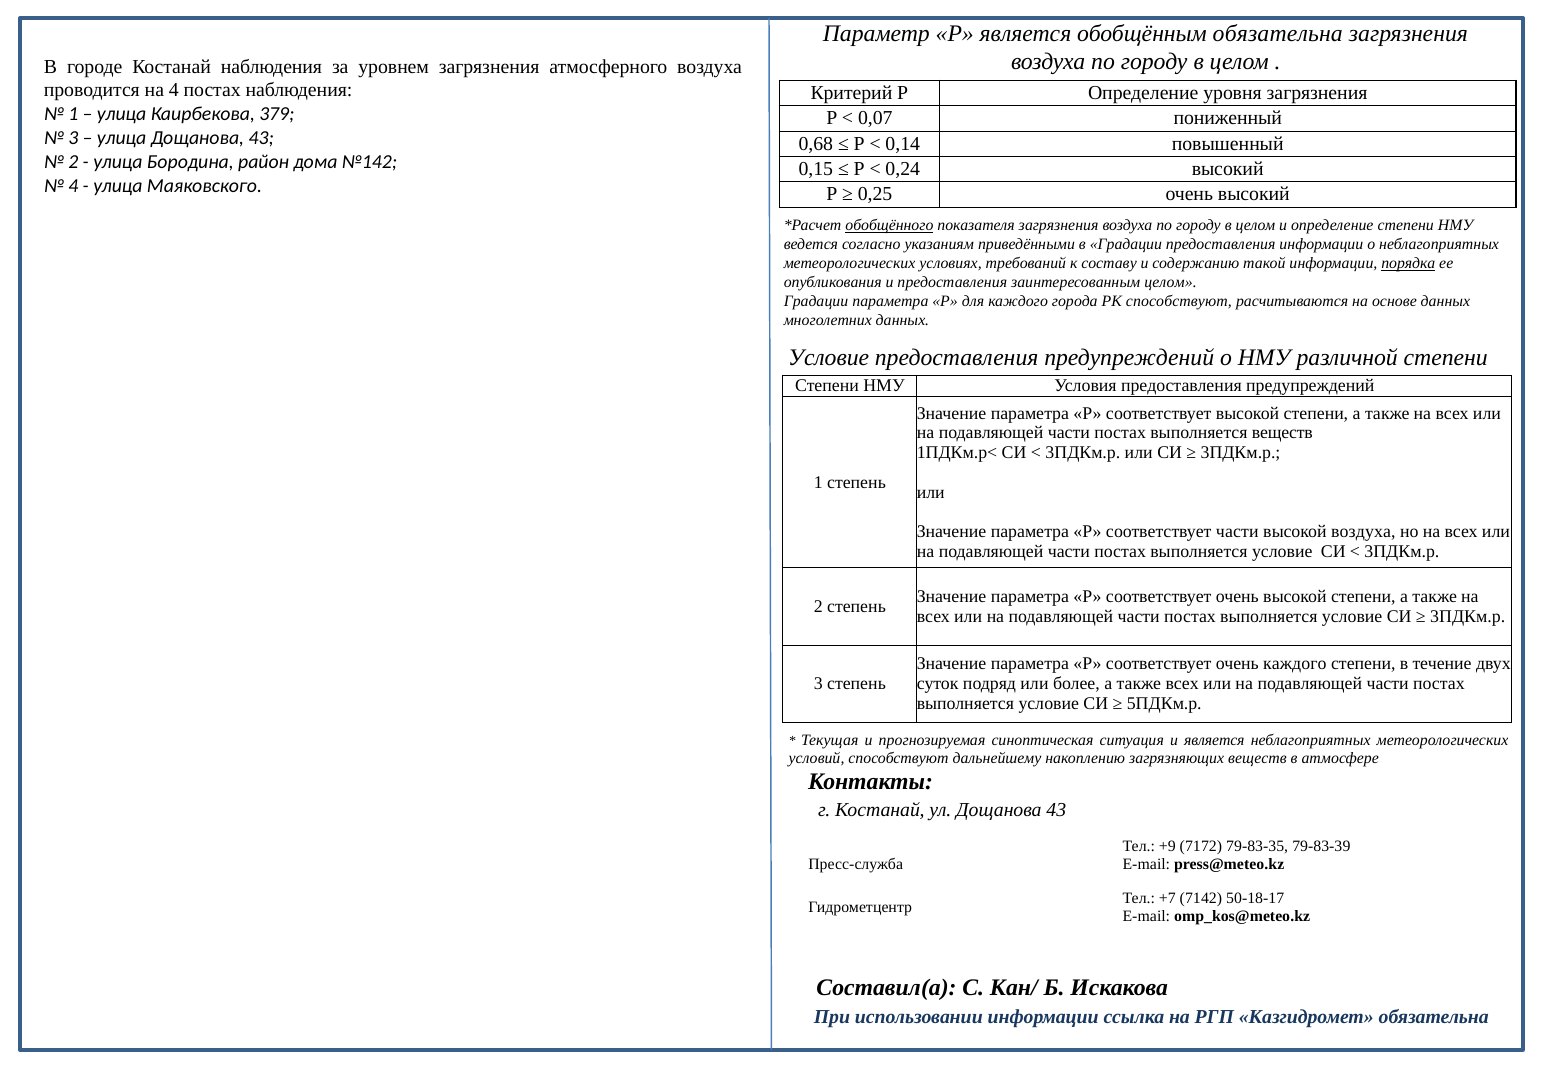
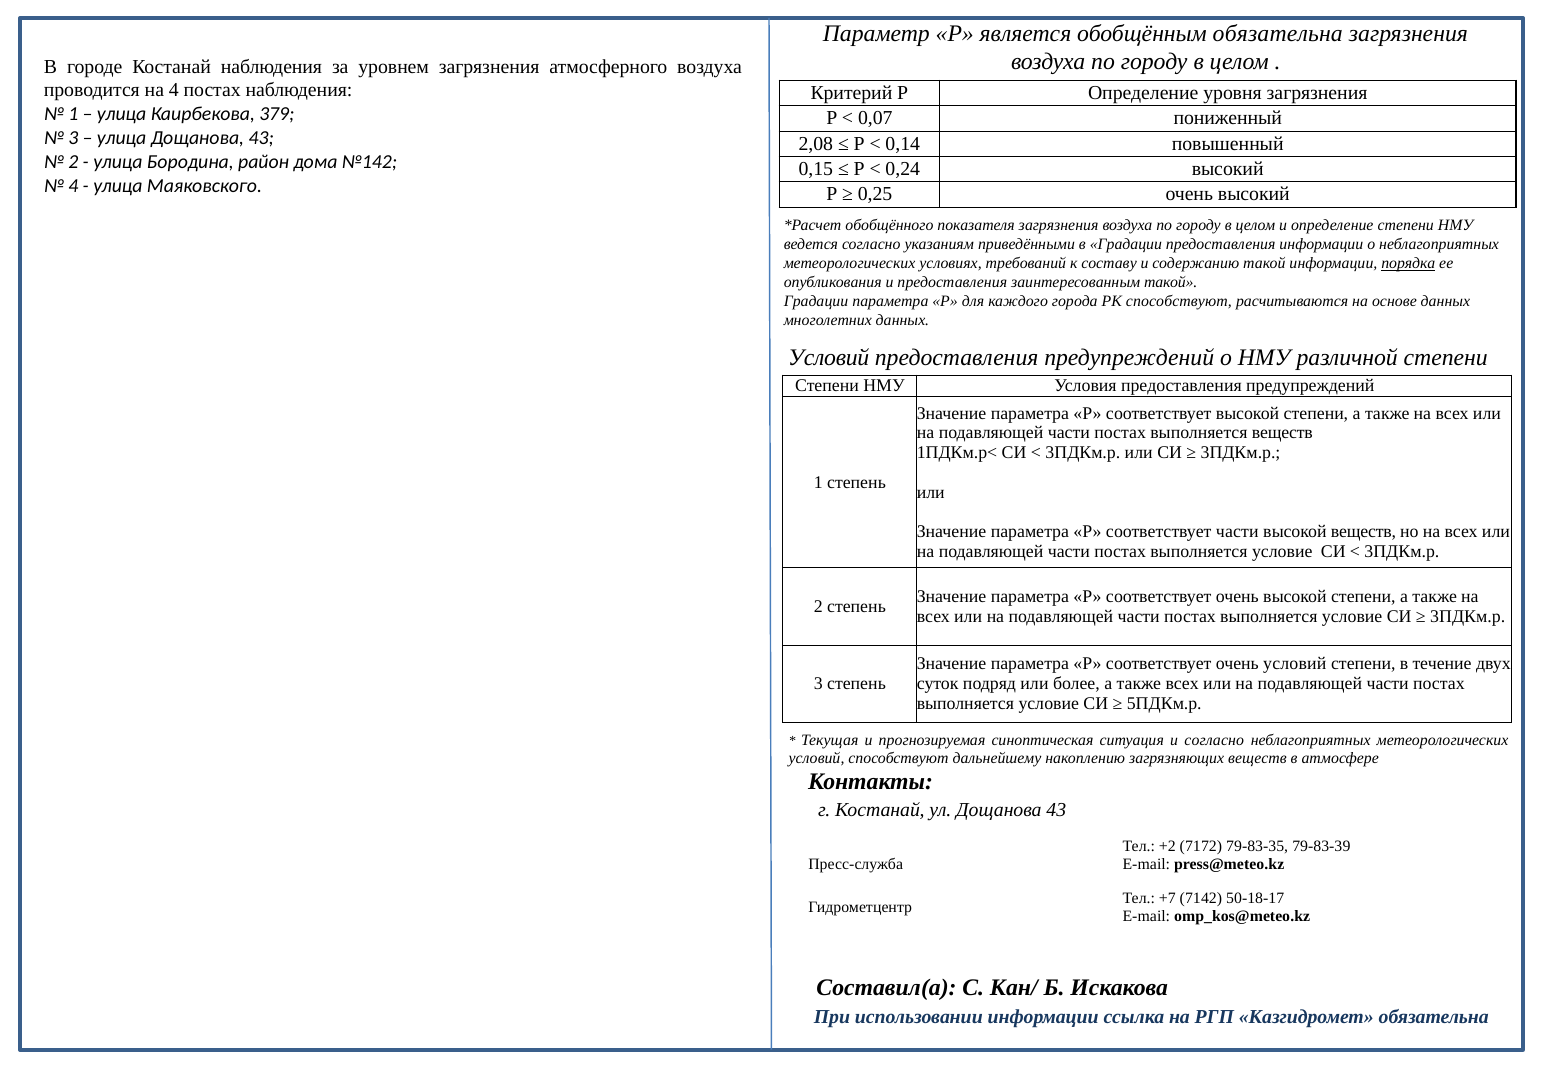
0,68: 0,68 -> 2,08
обобщённого underline: present -> none
заинтересованным целом: целом -> такой
Условие at (829, 358): Условие -> Условий
высокой воздуха: воздуха -> веществ
очень каждого: каждого -> условий
и является: является -> согласно
+9: +9 -> +2
